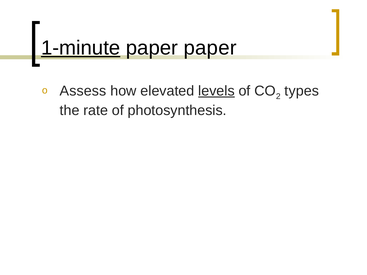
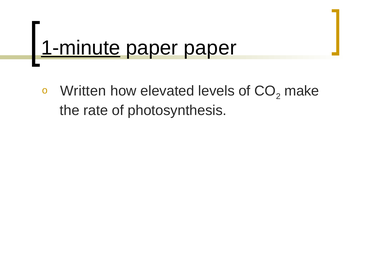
Assess: Assess -> Written
levels underline: present -> none
types: types -> make
